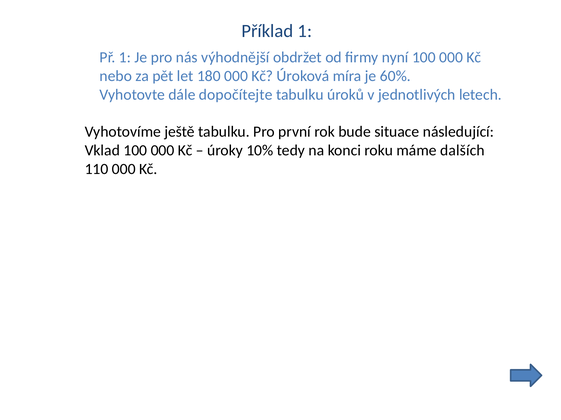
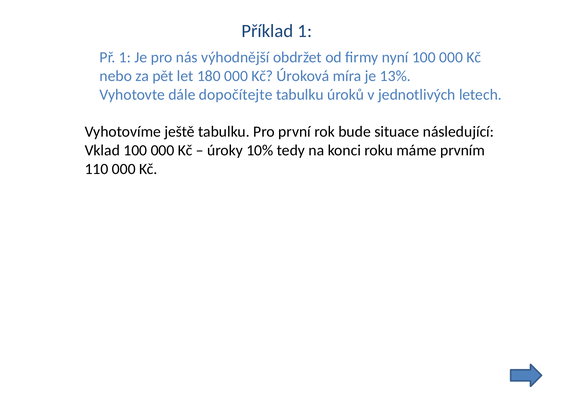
60%: 60% -> 13%
dalších: dalších -> prvním
